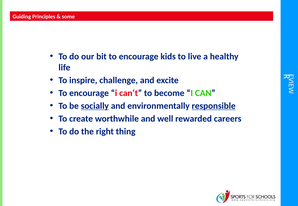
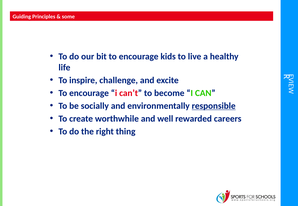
socially underline: present -> none
